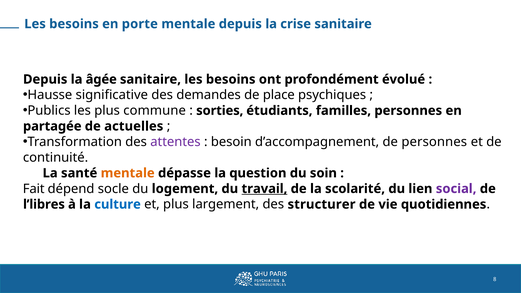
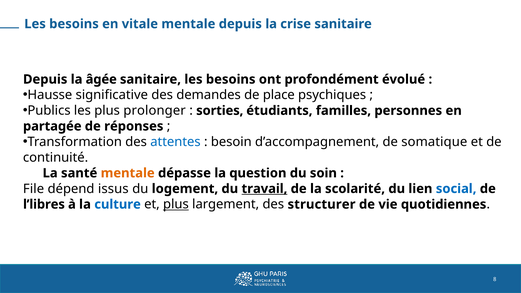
porte: porte -> vitale
commune: commune -> prolonger
actuelles: actuelles -> réponses
attentes colour: purple -> blue
de personnes: personnes -> somatique
Fait: Fait -> File
socle: socle -> issus
social colour: purple -> blue
plus at (176, 204) underline: none -> present
